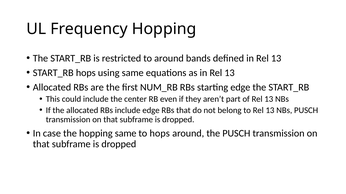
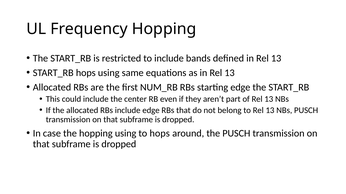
to around: around -> include
hopping same: same -> using
